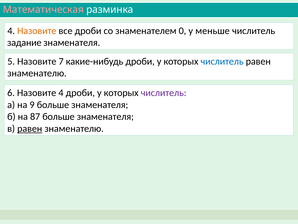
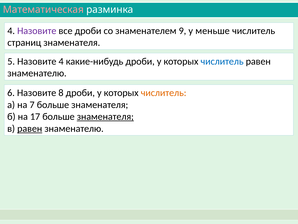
Назовите at (37, 31) colour: orange -> purple
0: 0 -> 9
задание: задание -> страниц
Назовите 7: 7 -> 4
Назовите 4: 4 -> 8
числитель at (164, 93) colour: purple -> orange
9: 9 -> 7
87: 87 -> 17
знаменателя at (105, 116) underline: none -> present
